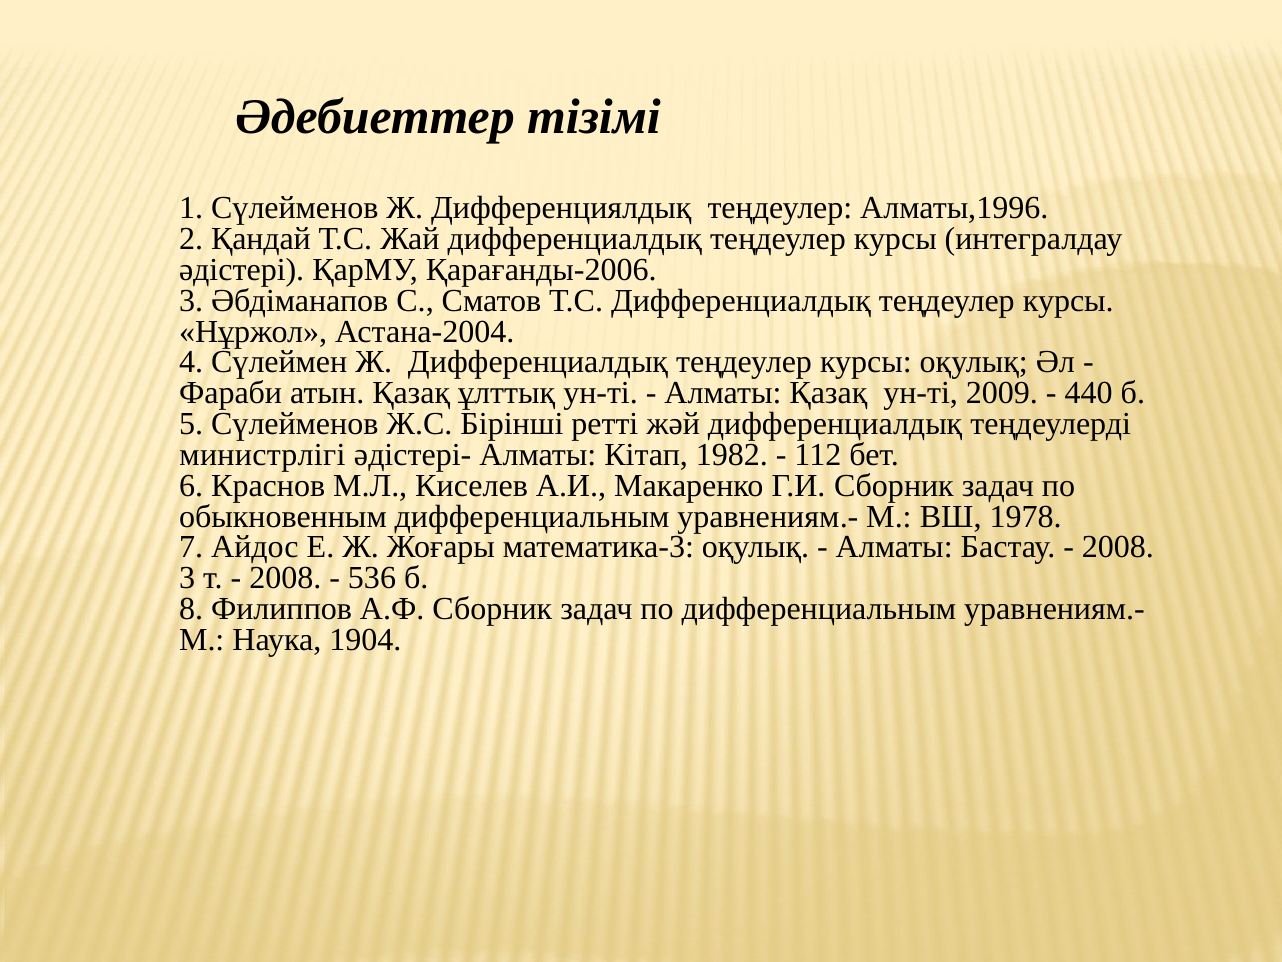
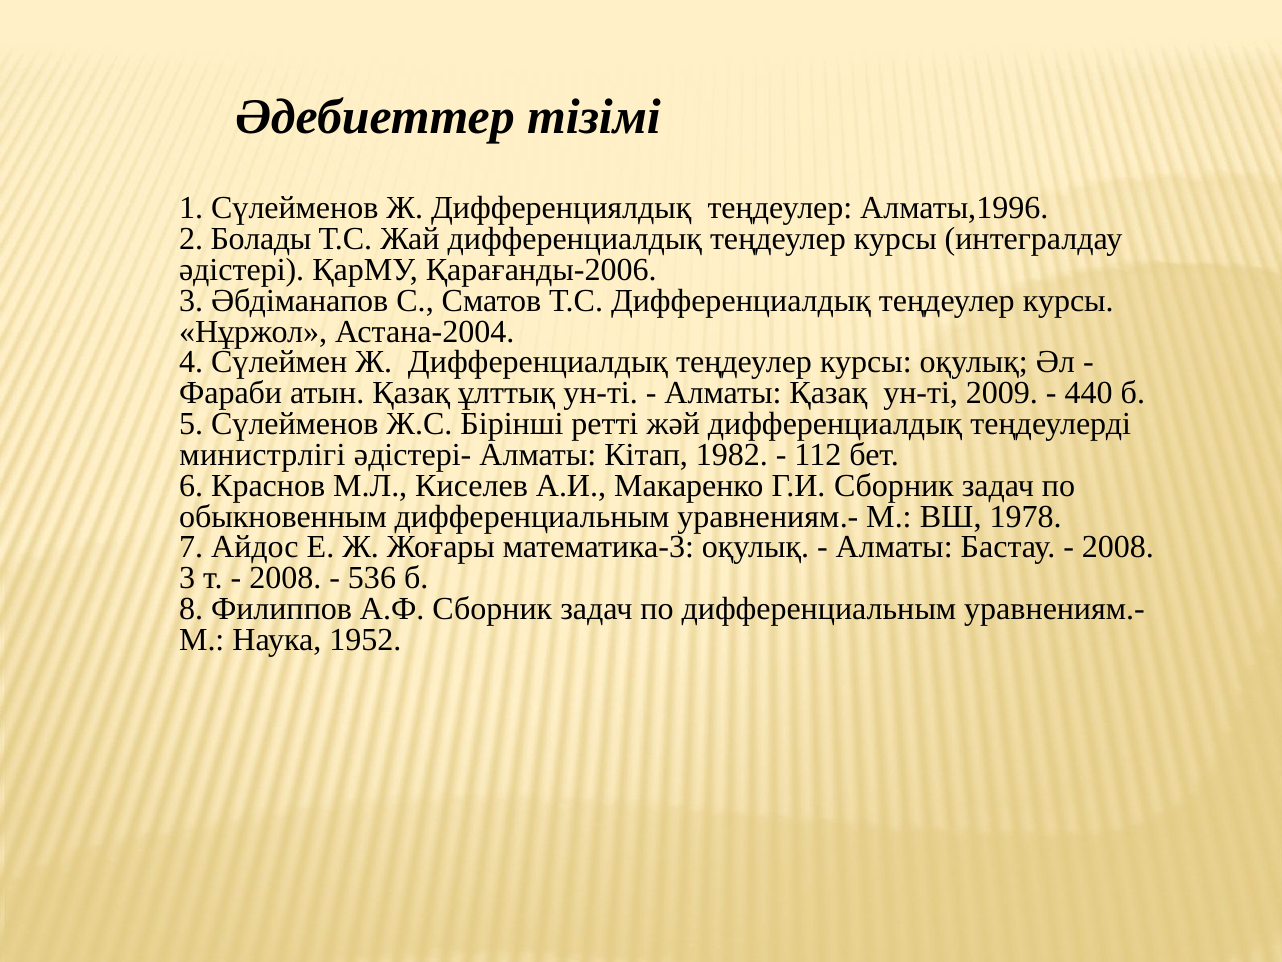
Қандай: Қандай -> Болады
1904: 1904 -> 1952
